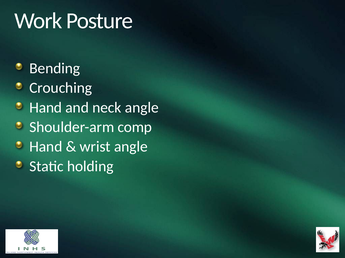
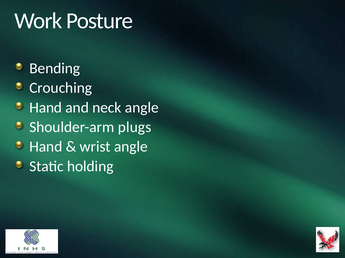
comp: comp -> plugs
